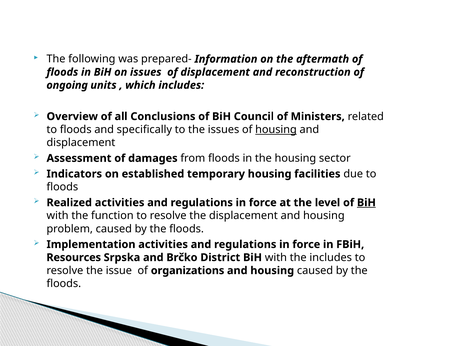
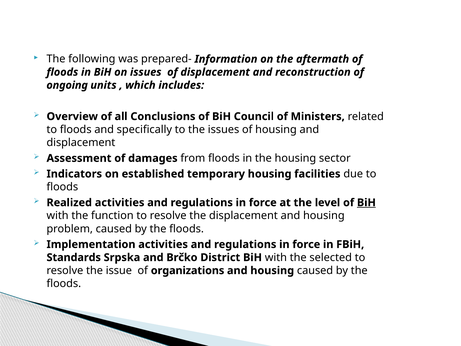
housing at (276, 129) underline: present -> none
Resources: Resources -> Standards
the includes: includes -> selected
